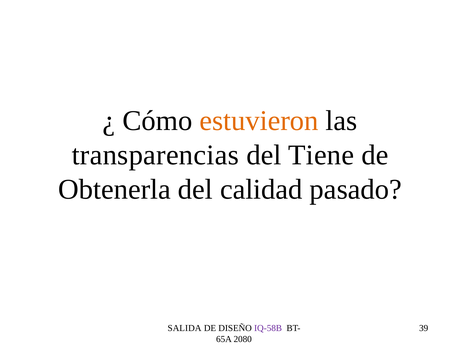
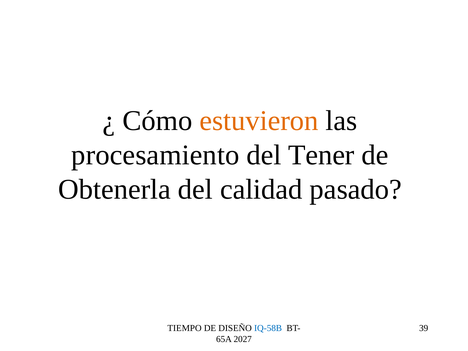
transparencias: transparencias -> procesamiento
Tiene: Tiene -> Tener
SALIDA: SALIDA -> TIEMPO
IQ-58B colour: purple -> blue
2080: 2080 -> 2027
